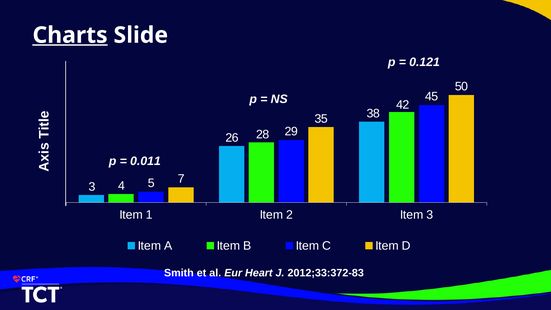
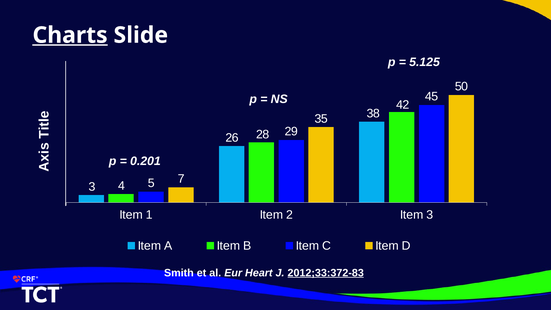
0.121: 0.121 -> 5.125
0.011: 0.011 -> 0.201
2012;33:372-83 underline: none -> present
